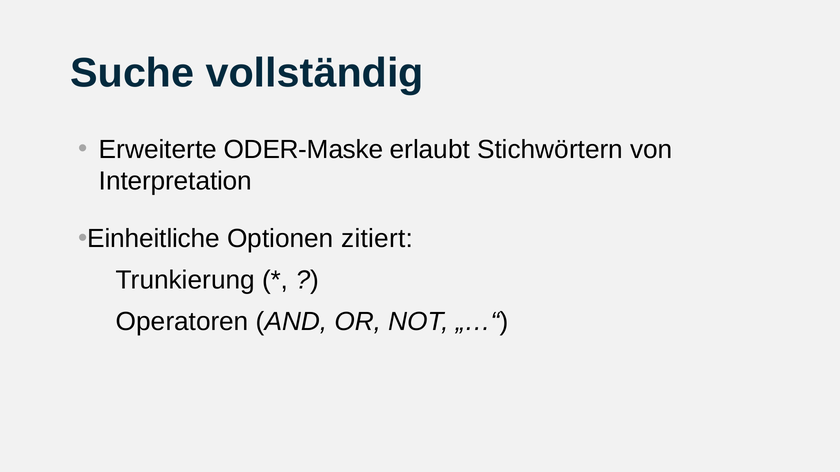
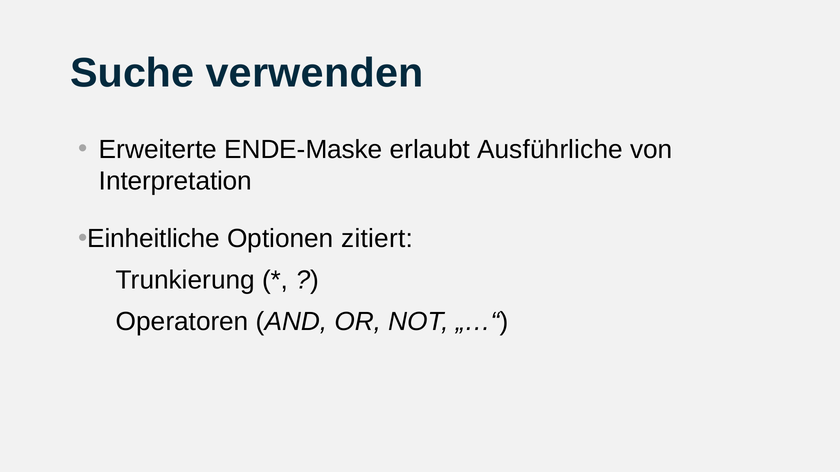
vollständig: vollständig -> verwenden
ODER-Maske: ODER-Maske -> ENDE-Maske
Stichwörtern: Stichwörtern -> Ausführliche
